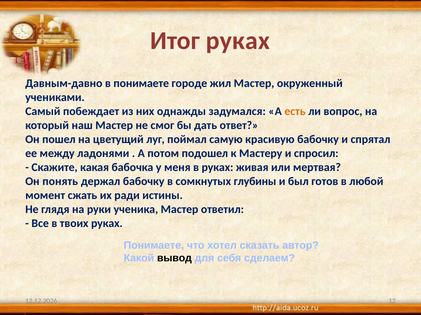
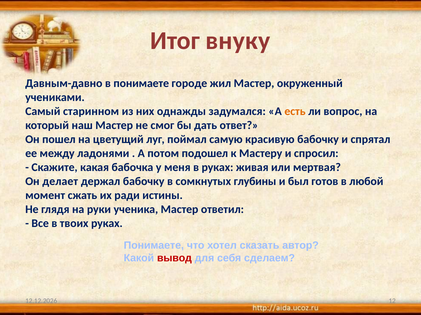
Итог руках: руках -> внуку
побеждает: побеждает -> старинном
понять: понять -> делает
вывод colour: black -> red
